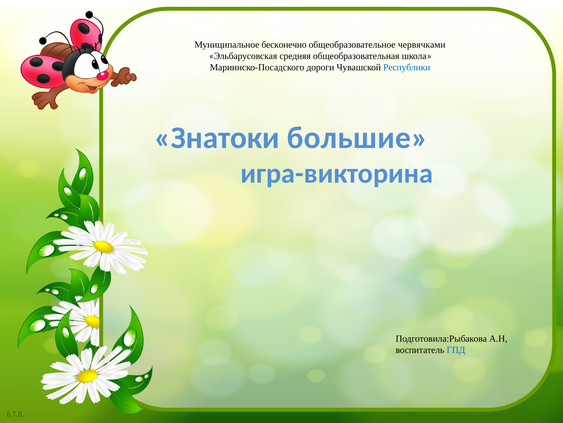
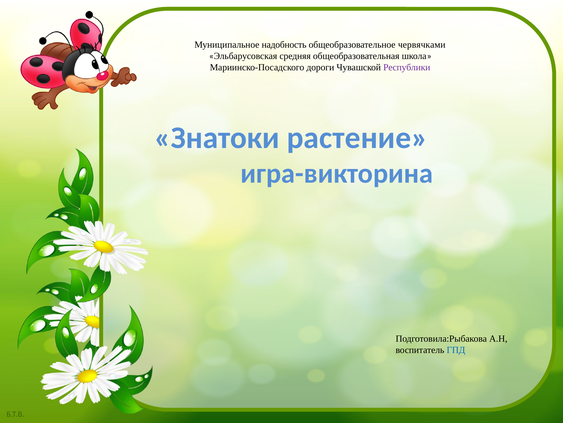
бесконечно: бесконечно -> надобность
Республики colour: blue -> purple
большие: большие -> растение
